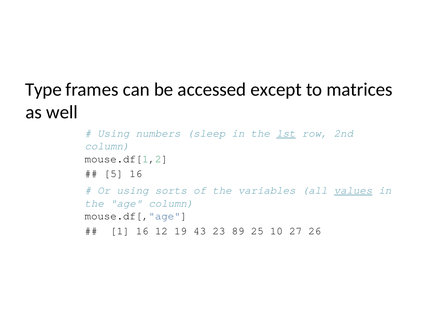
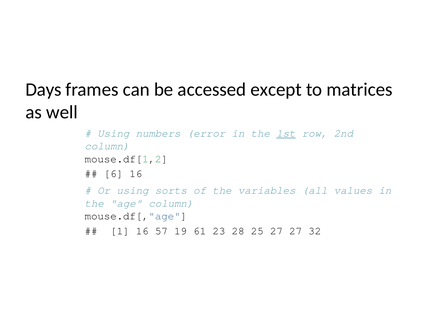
Type: Type -> Days
sleep: sleep -> error
5: 5 -> 6
values underline: present -> none
12: 12 -> 57
43: 43 -> 61
89: 89 -> 28
25 10: 10 -> 27
26: 26 -> 32
